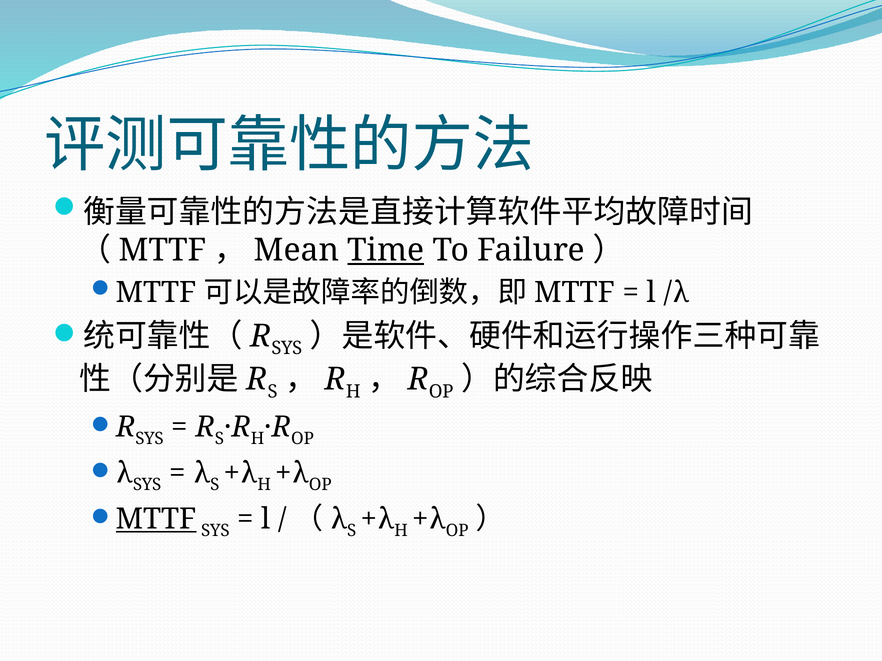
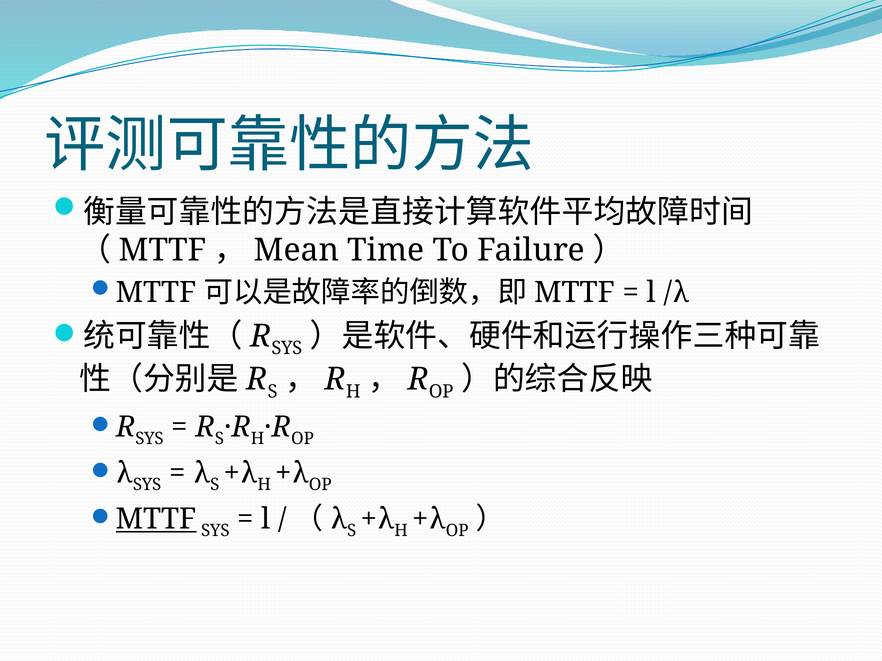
Time underline: present -> none
